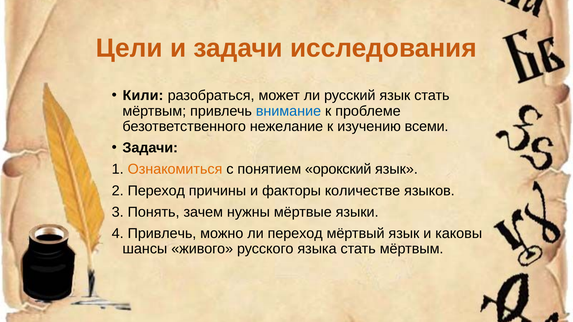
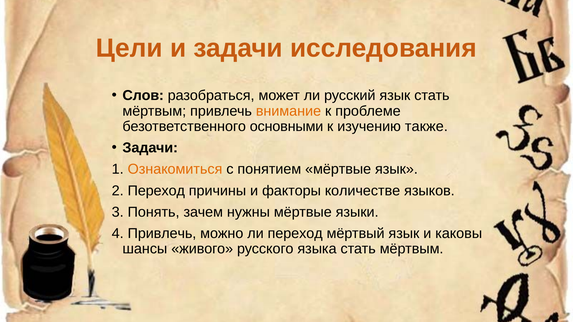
Кили: Кили -> Слов
внимание colour: blue -> orange
нежелание: нежелание -> основными
всеми: всеми -> также
понятием орокский: орокский -> мёртвые
